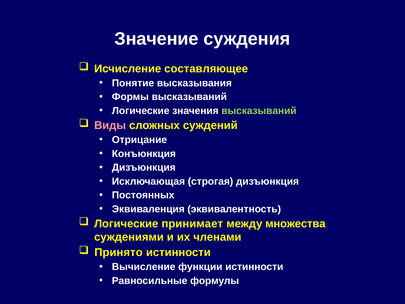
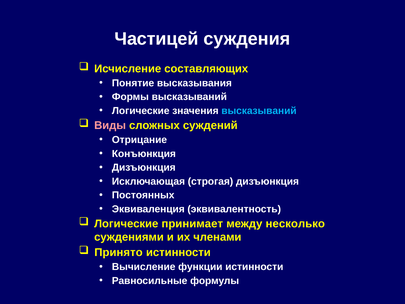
Значение: Значение -> Частицей
составляющее: составляющее -> составляющих
высказываний at (259, 111) colour: light green -> light blue
множества: множества -> несколько
